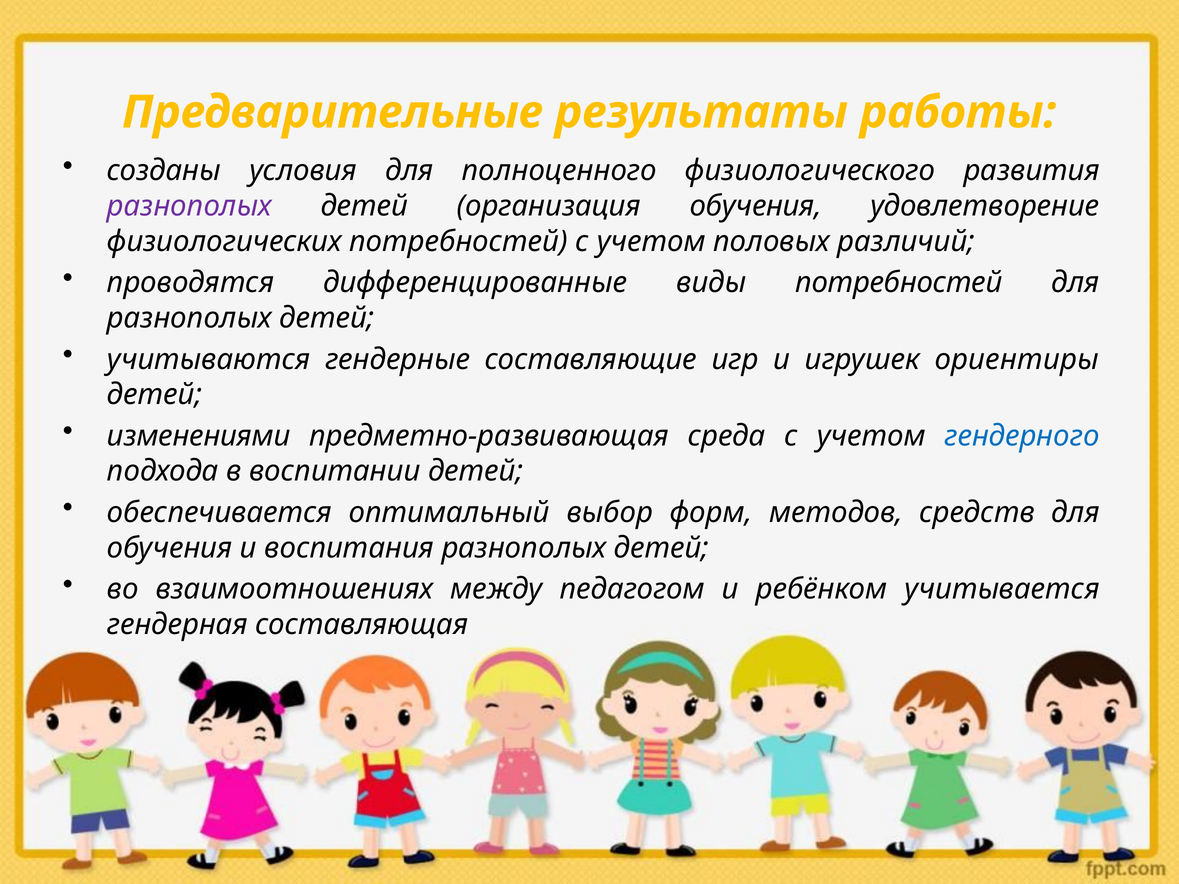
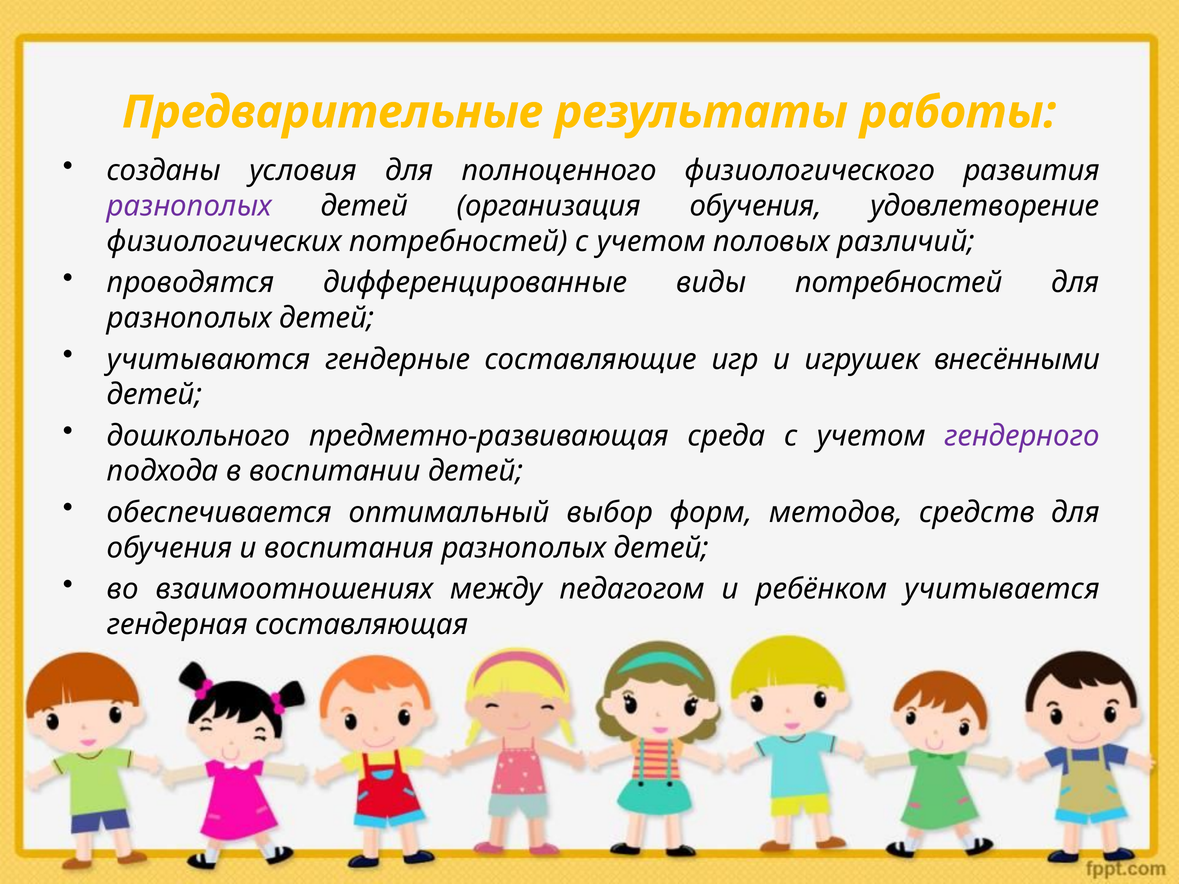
ориентиры: ориентиры -> внесёнными
изменениями: изменениями -> дошкольного
гендерного colour: blue -> purple
